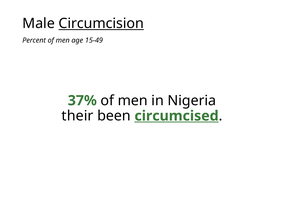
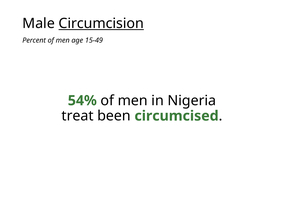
37%: 37% -> 54%
their: their -> treat
circumcised underline: present -> none
